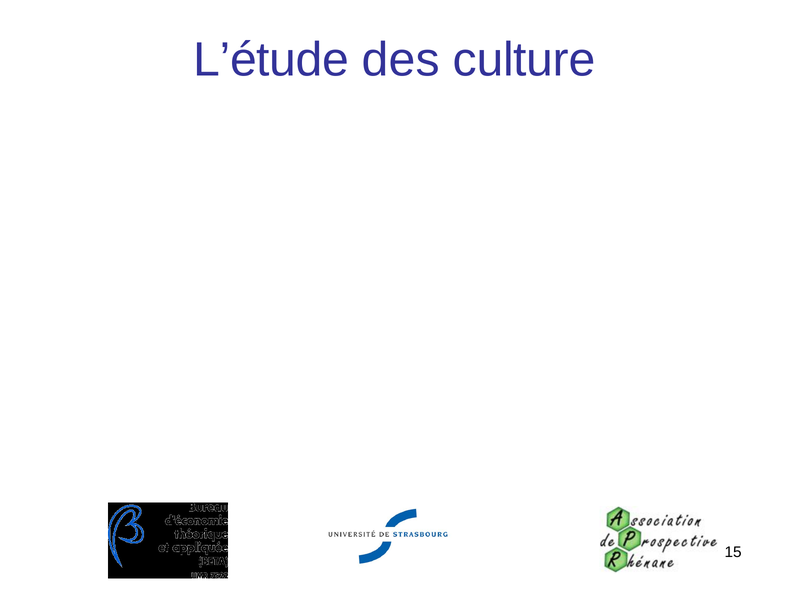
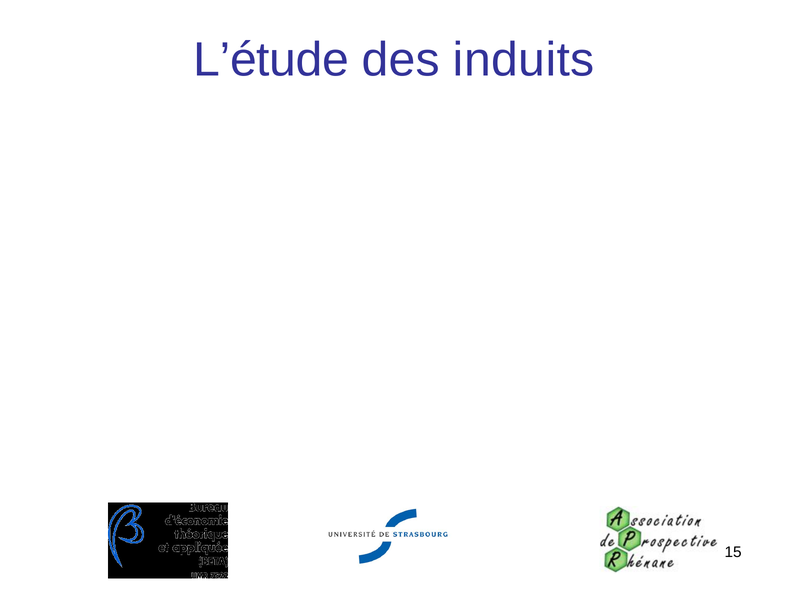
culture: culture -> induits
